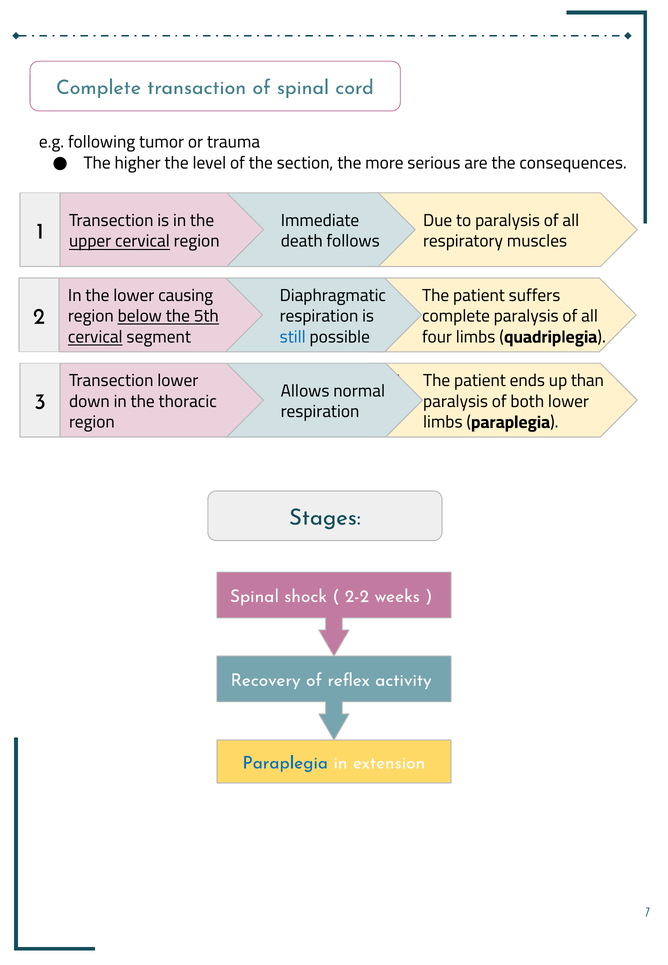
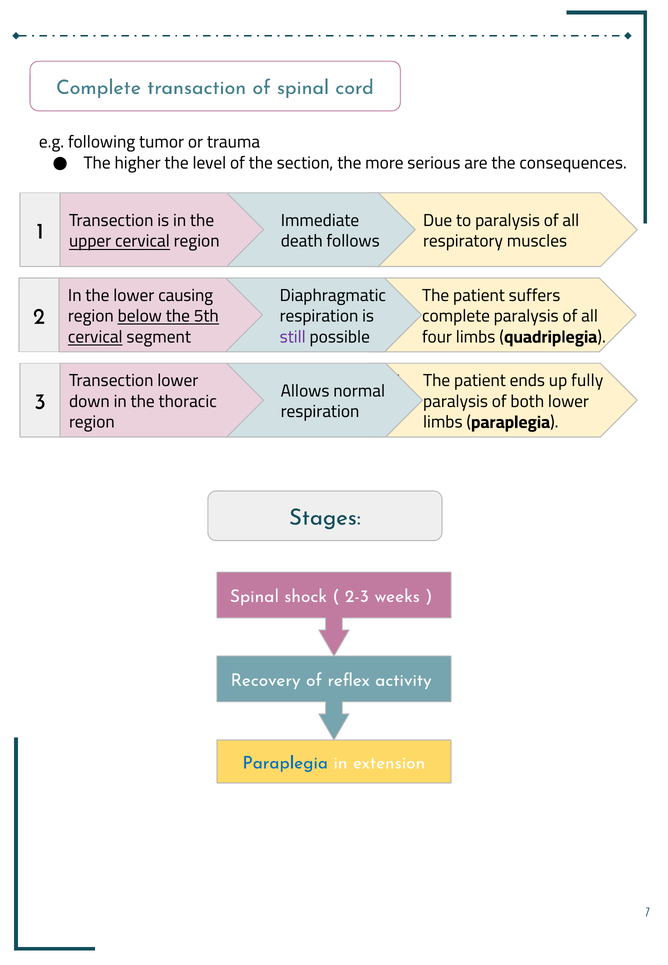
still colour: blue -> purple
than: than -> fully
2-2: 2-2 -> 2-3
